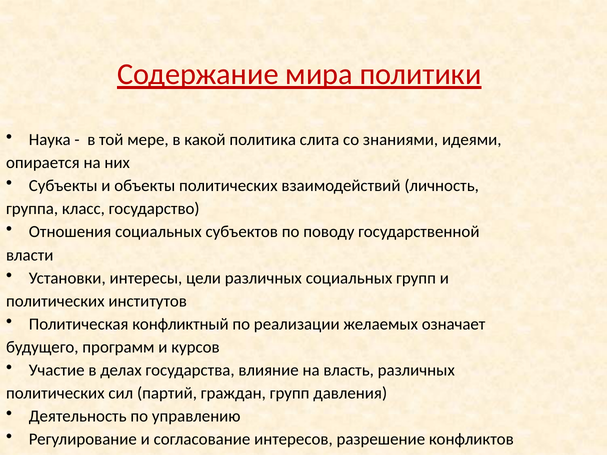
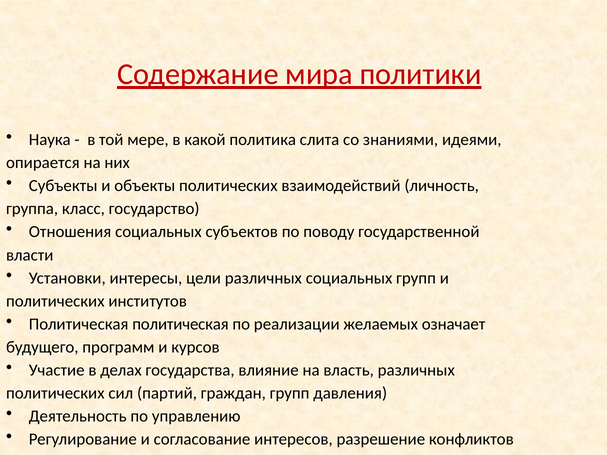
Политическая конфликтный: конфликтный -> политическая
